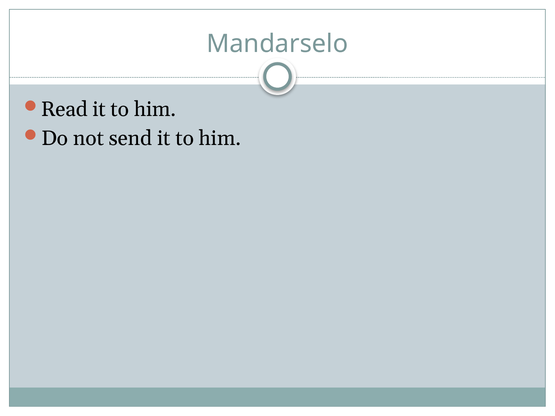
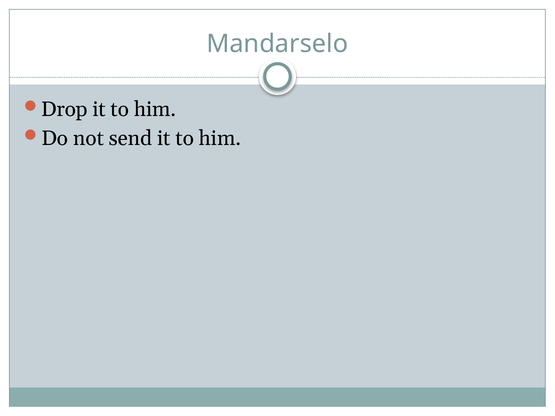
Read: Read -> Drop
